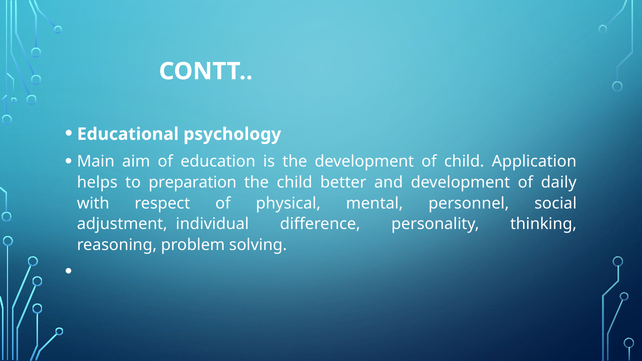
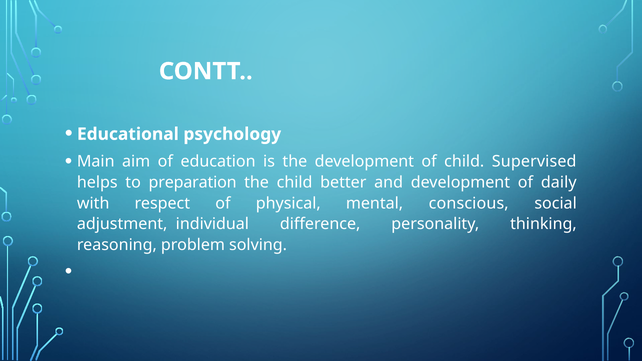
Application: Application -> Supervised
personnel: personnel -> conscious
